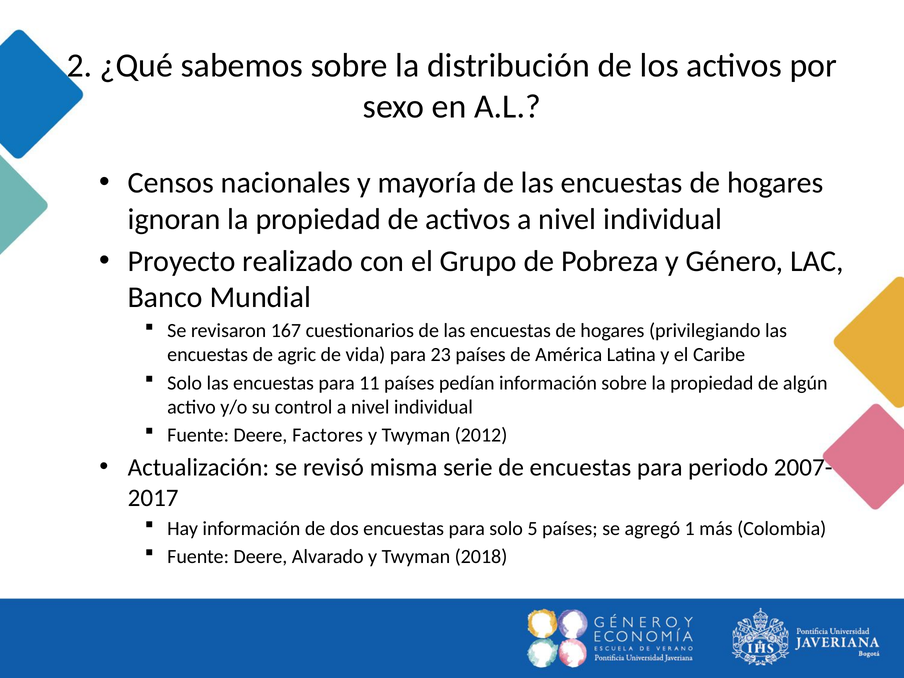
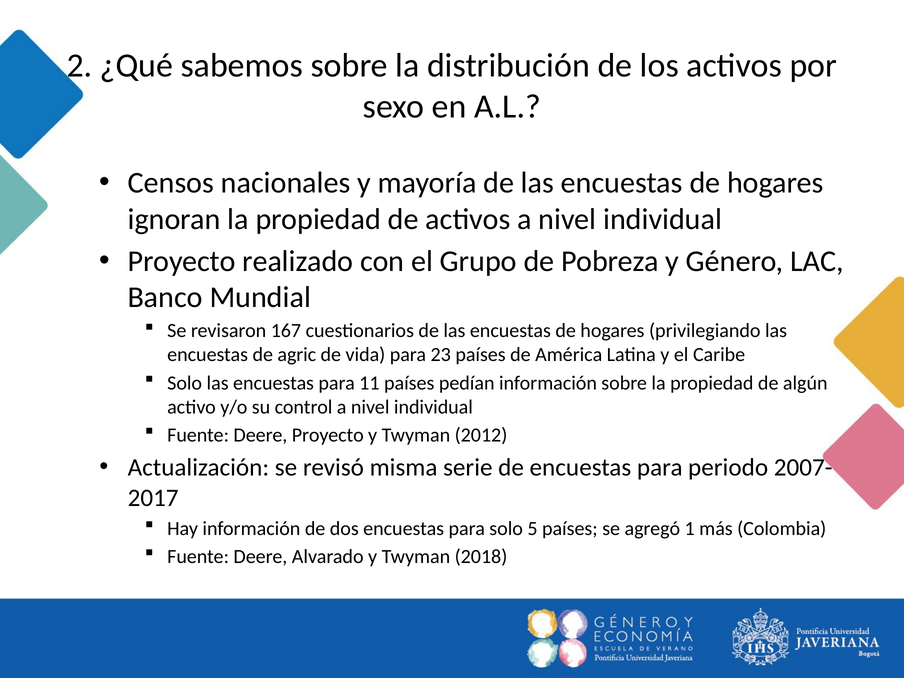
Deere Factores: Factores -> Proyecto
